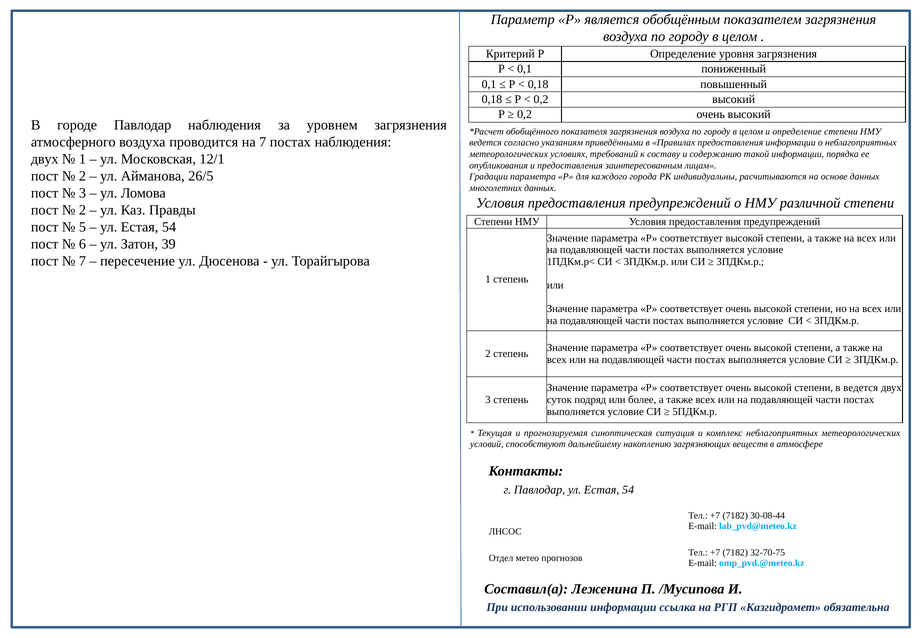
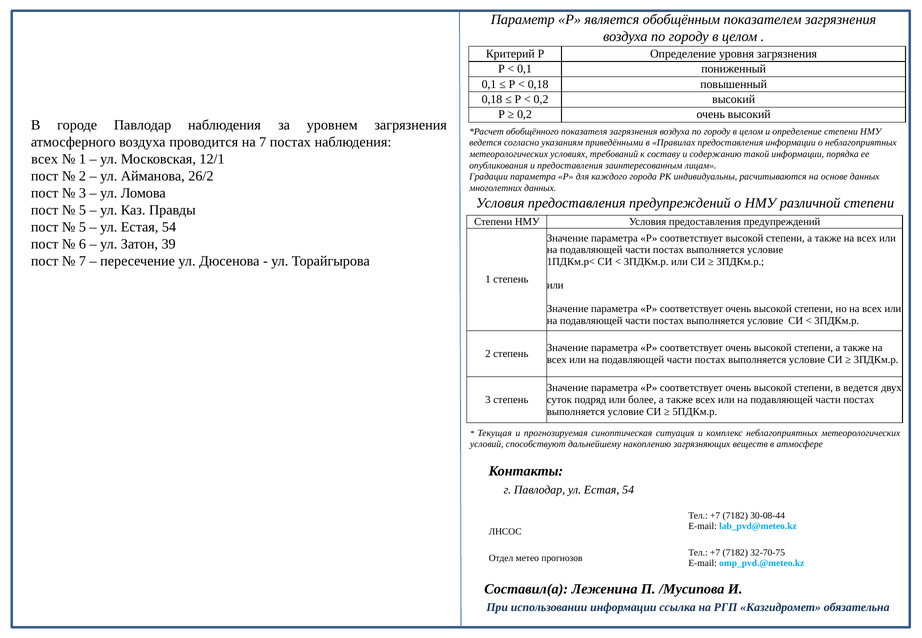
двух at (45, 159): двух -> всех
26/5: 26/5 -> 26/2
2 at (82, 210): 2 -> 5
